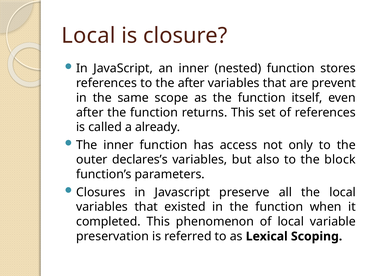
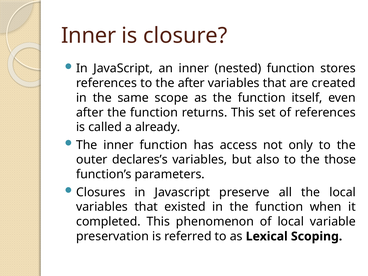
Local at (88, 36): Local -> Inner
prevent: prevent -> created
block: block -> those
